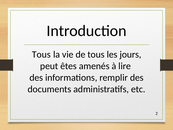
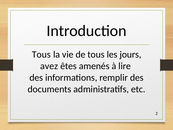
peut: peut -> avez
